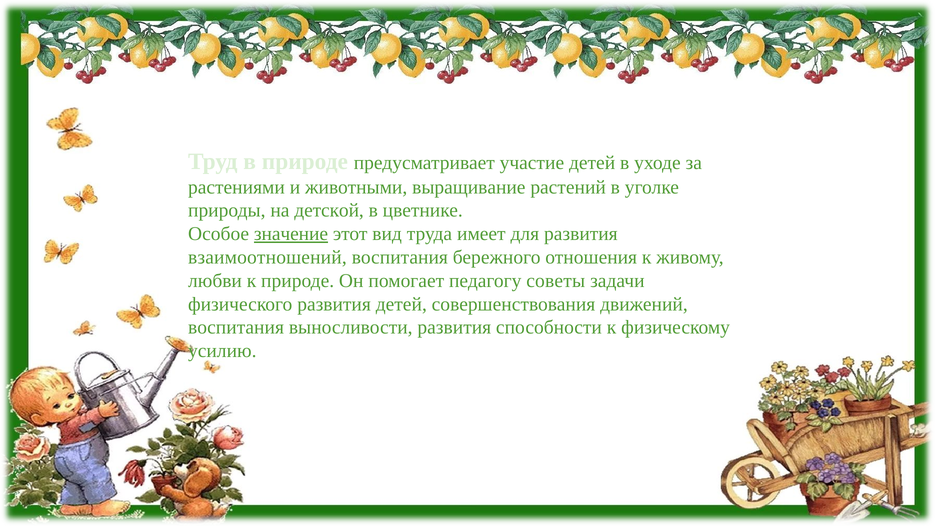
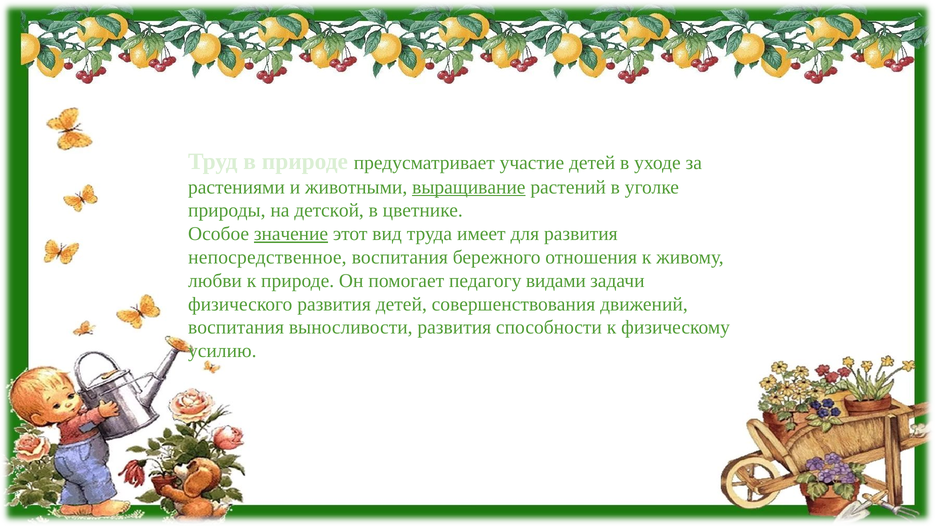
выращивание underline: none -> present
взаимоотношений: взаимоотношений -> непосредственное
советы: советы -> видами
